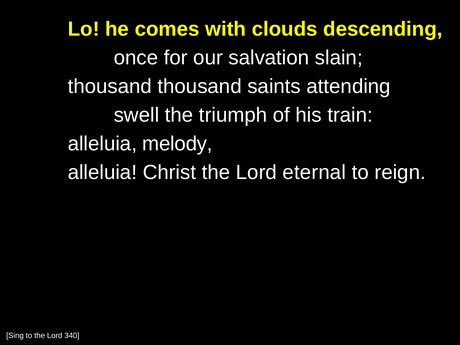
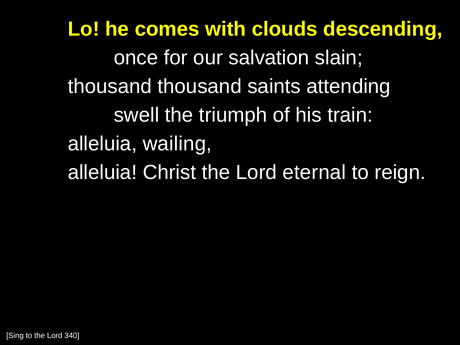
melody: melody -> wailing
